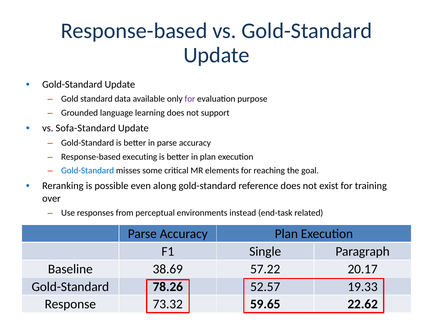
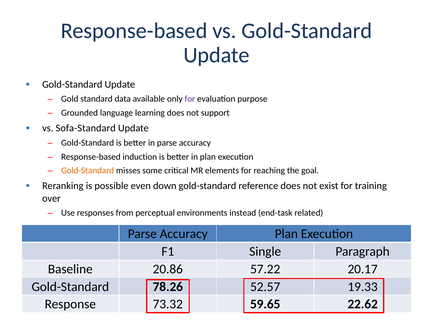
executing: executing -> induction
Gold-Standard at (88, 170) colour: blue -> orange
along: along -> down
38.69: 38.69 -> 20.86
